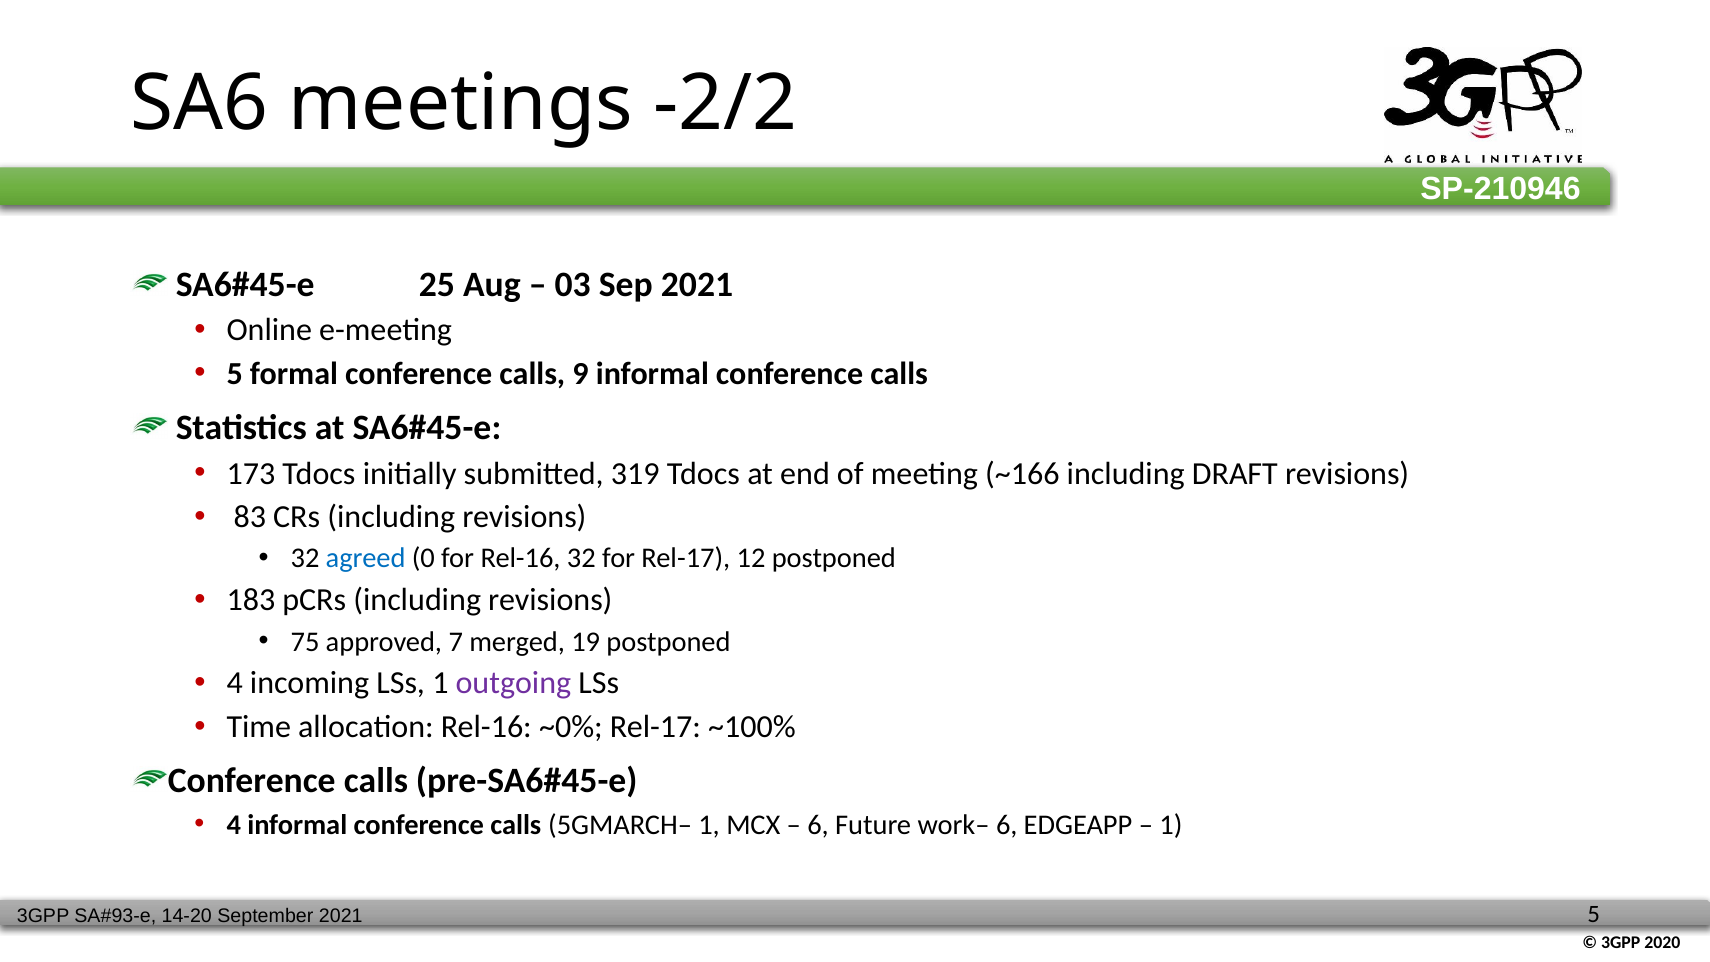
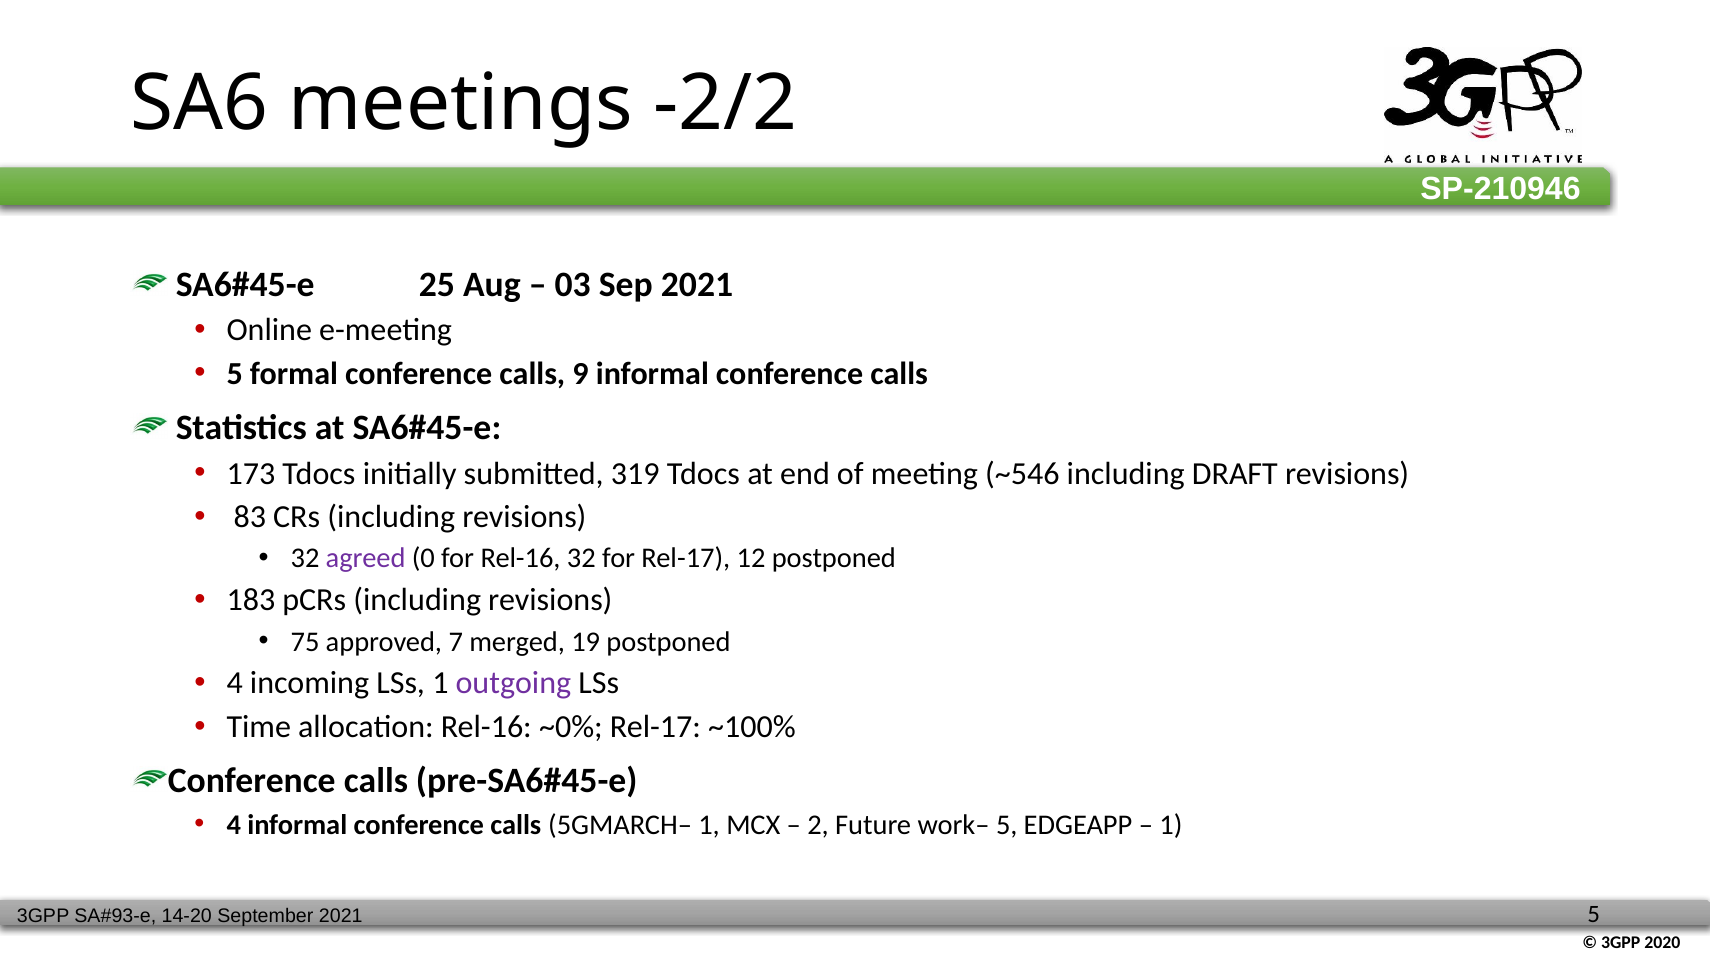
~166: ~166 -> ~546
agreed colour: blue -> purple
6 at (818, 825): 6 -> 2
work– 6: 6 -> 5
